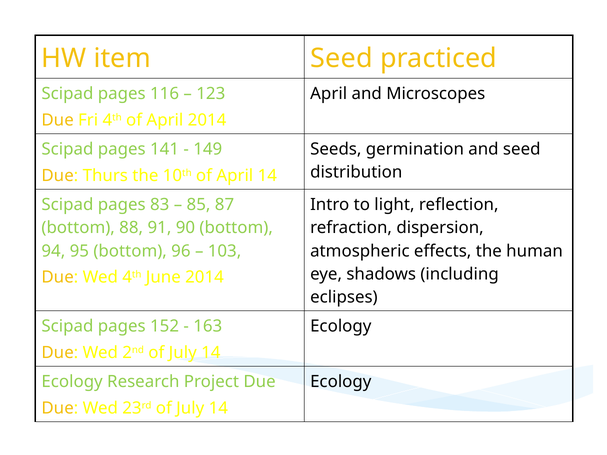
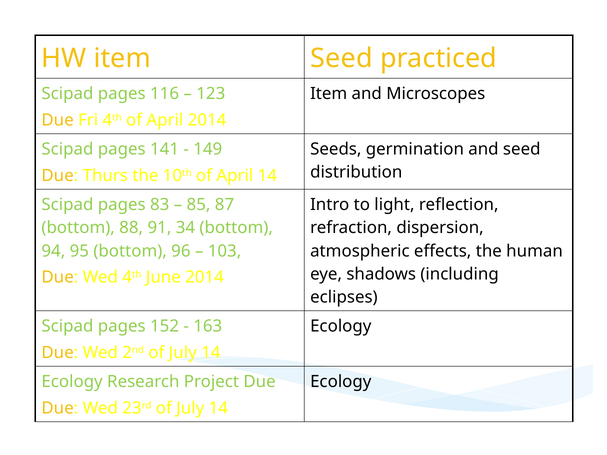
April at (329, 94): April -> Item
90: 90 -> 34
